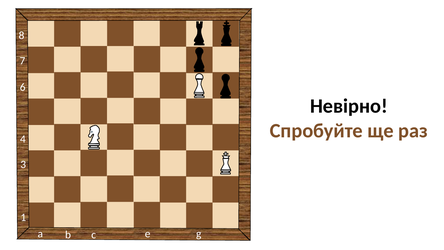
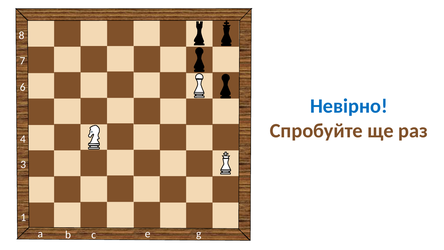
Невірно colour: black -> blue
